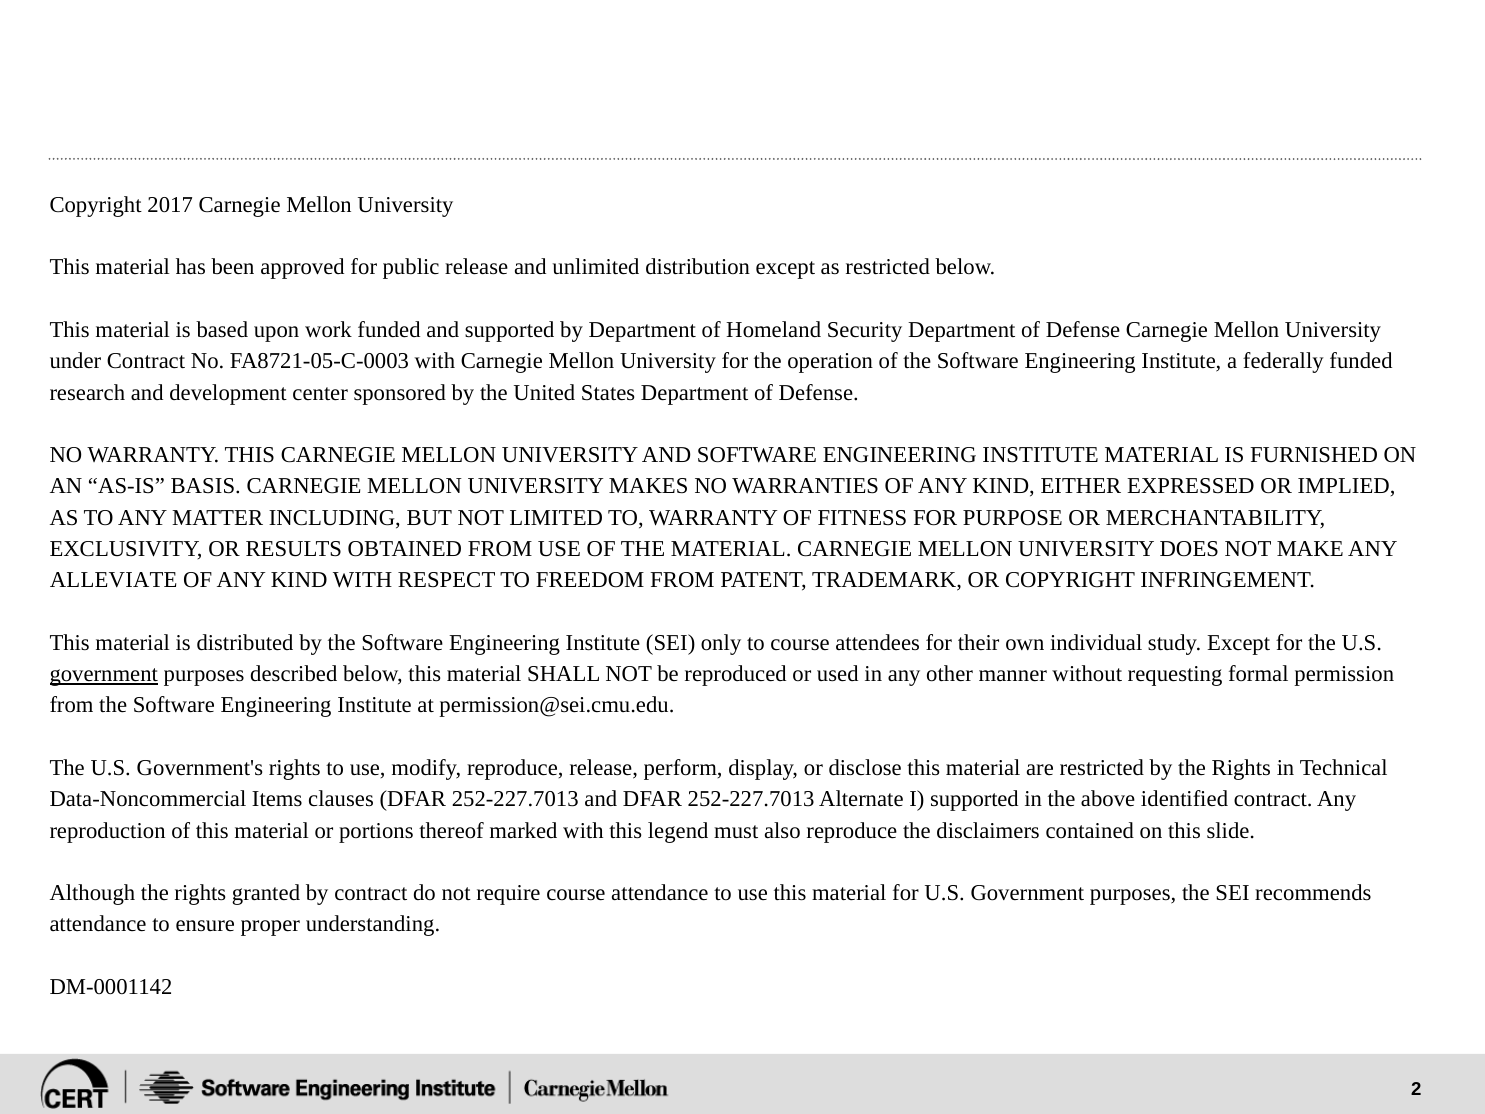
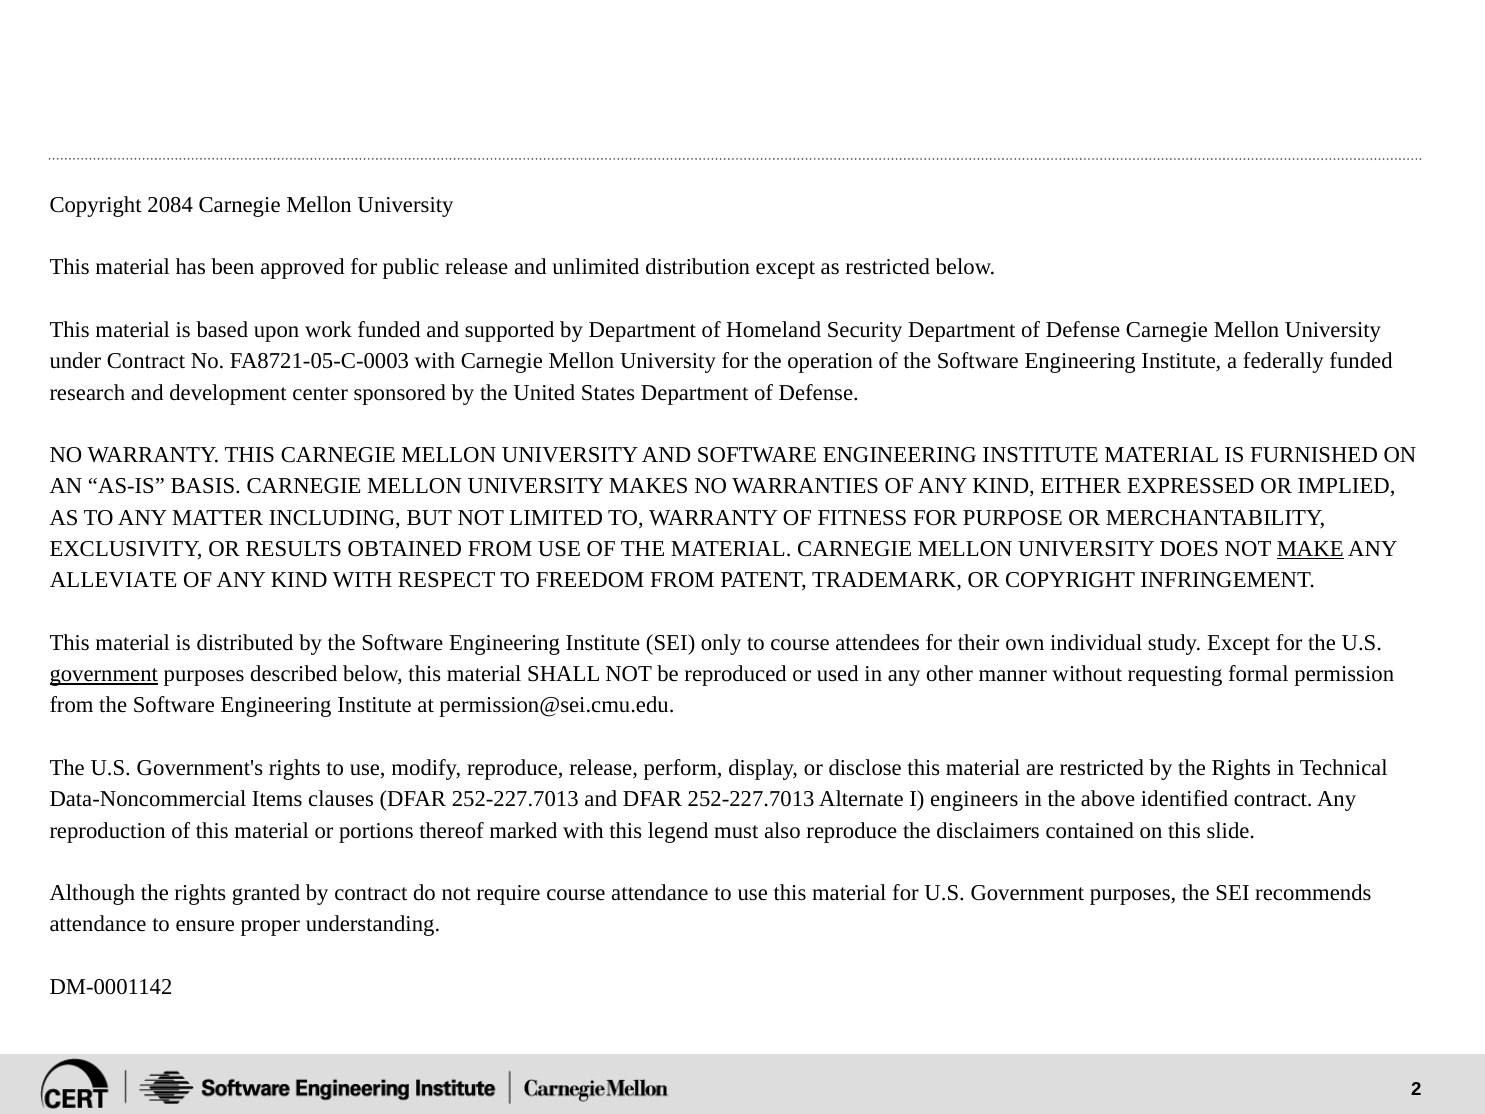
2017: 2017 -> 2084
MAKE underline: none -> present
I supported: supported -> engineers
